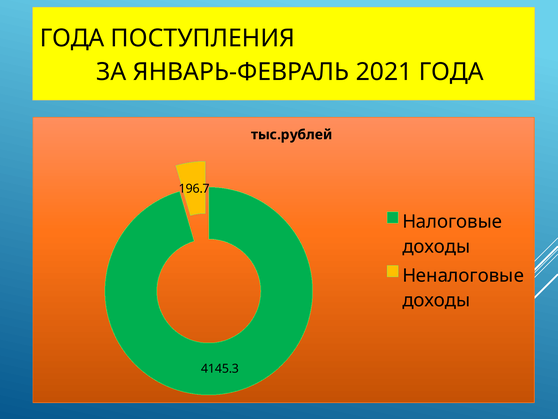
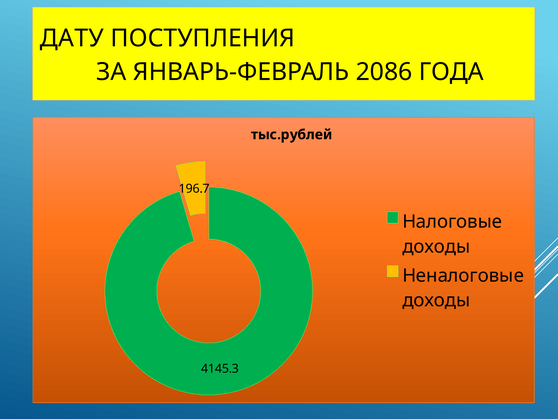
ГОДА at (72, 38): ГОДА -> ДАТУ
2021: 2021 -> 2086
